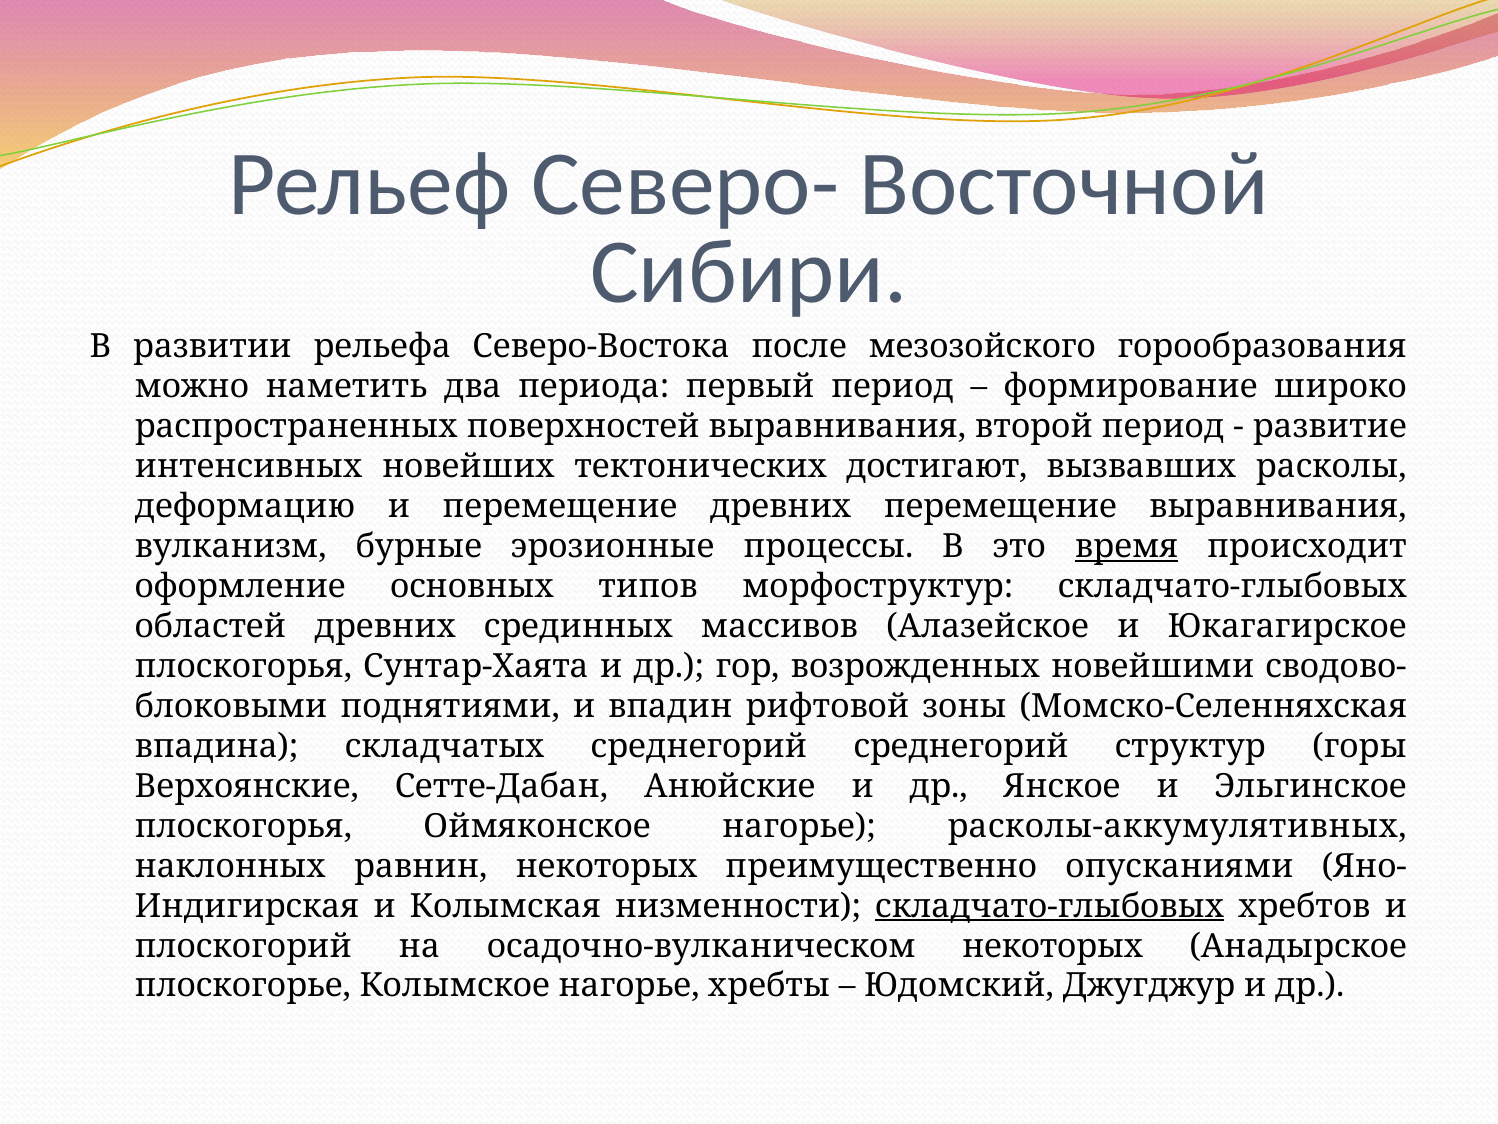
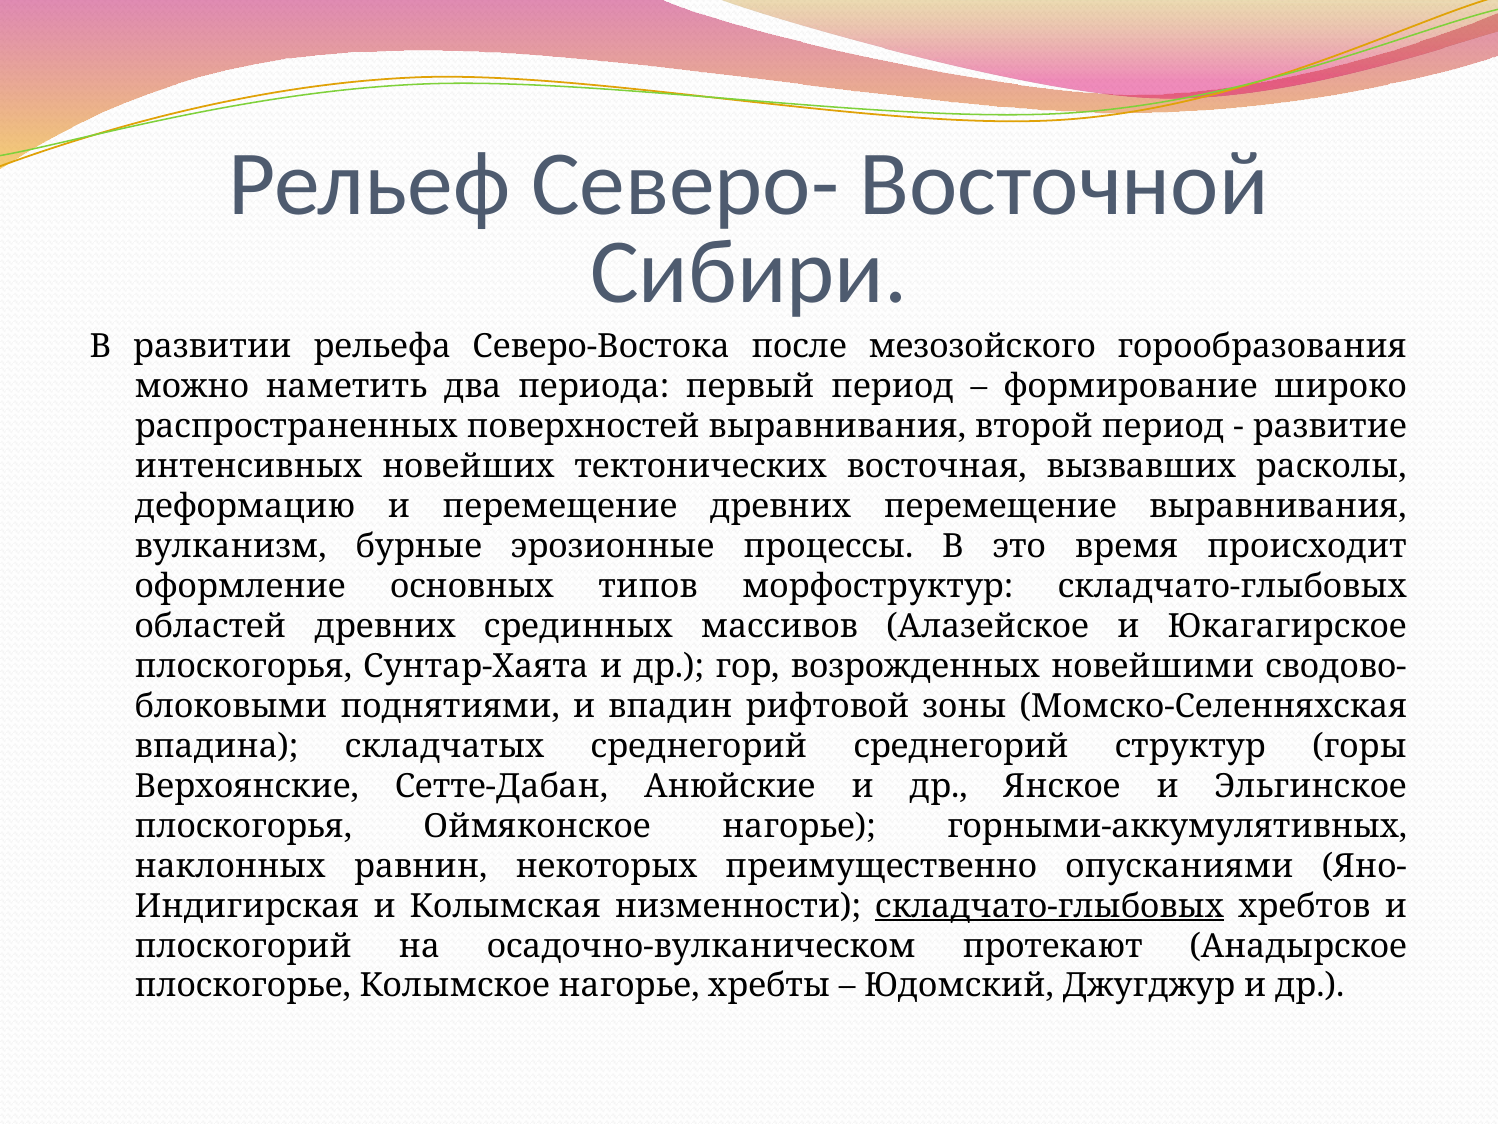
достигают: достигают -> восточная
время underline: present -> none
расколы-аккумулятивных: расколы-аккумулятивных -> горными-аккумулятивных
осадочно-вулканическом некоторых: некоторых -> протекают
